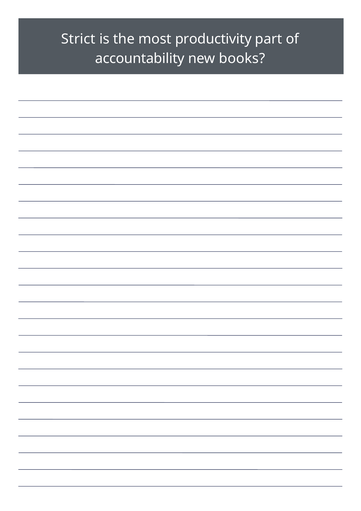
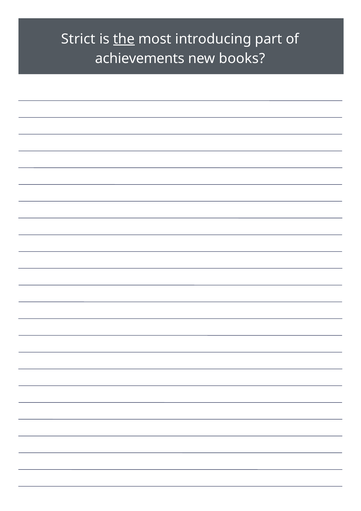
the underline: none -> present
productivity: productivity -> introducing
accountability: accountability -> achievements
